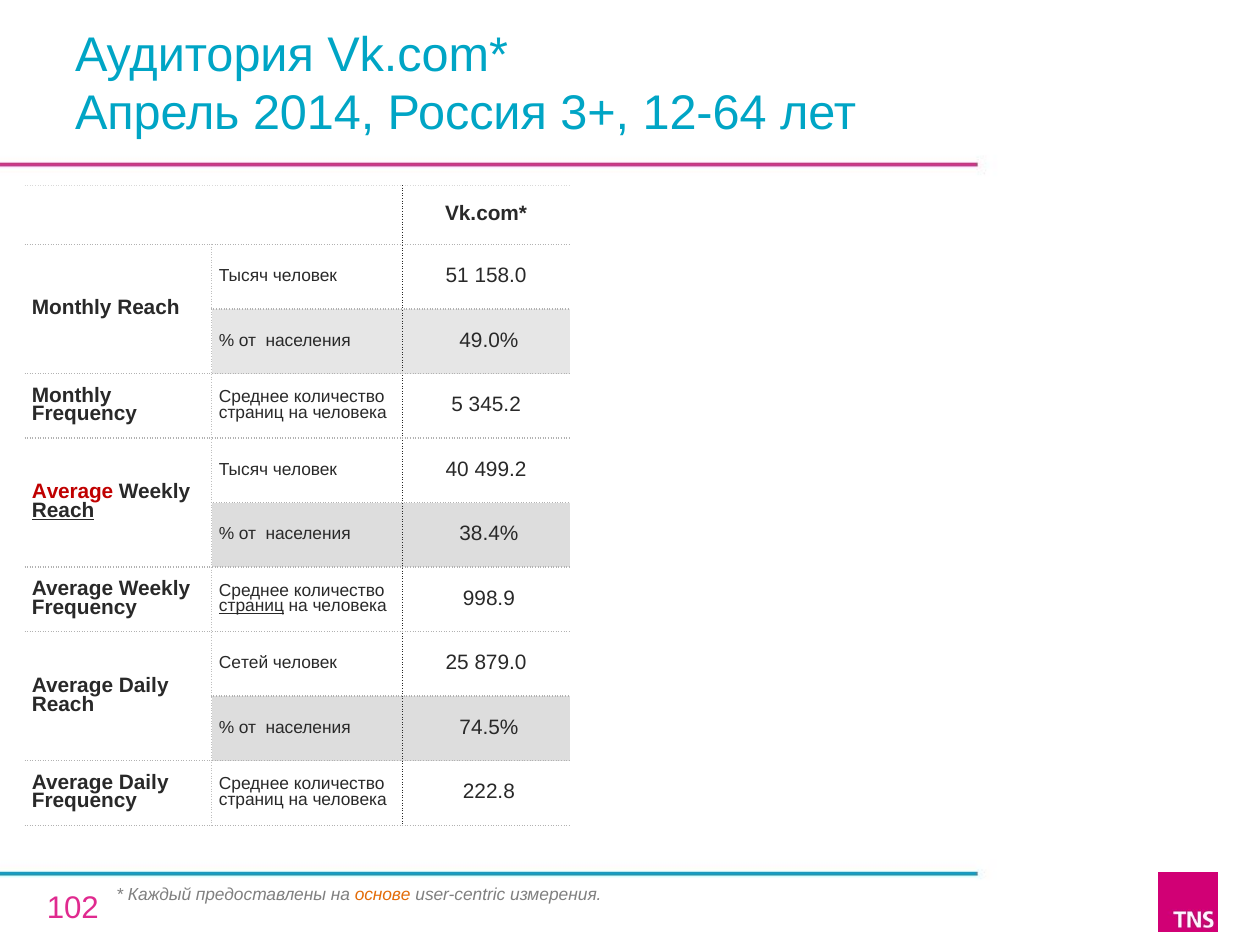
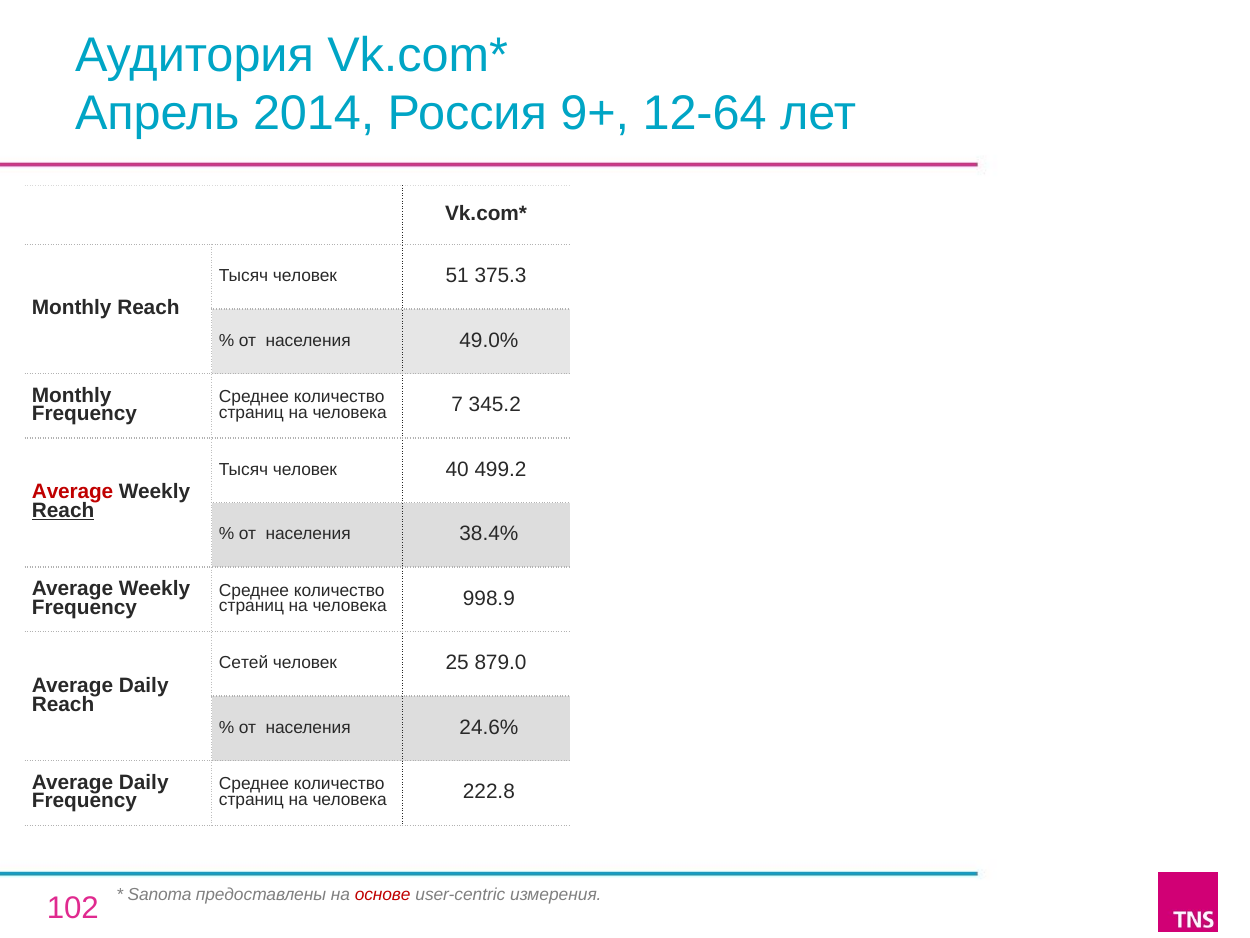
3+: 3+ -> 9+
158.0: 158.0 -> 375.3
5: 5 -> 7
страниц at (251, 606) underline: present -> none
74.5%: 74.5% -> 24.6%
Каждый: Каждый -> Sanoma
основе colour: orange -> red
